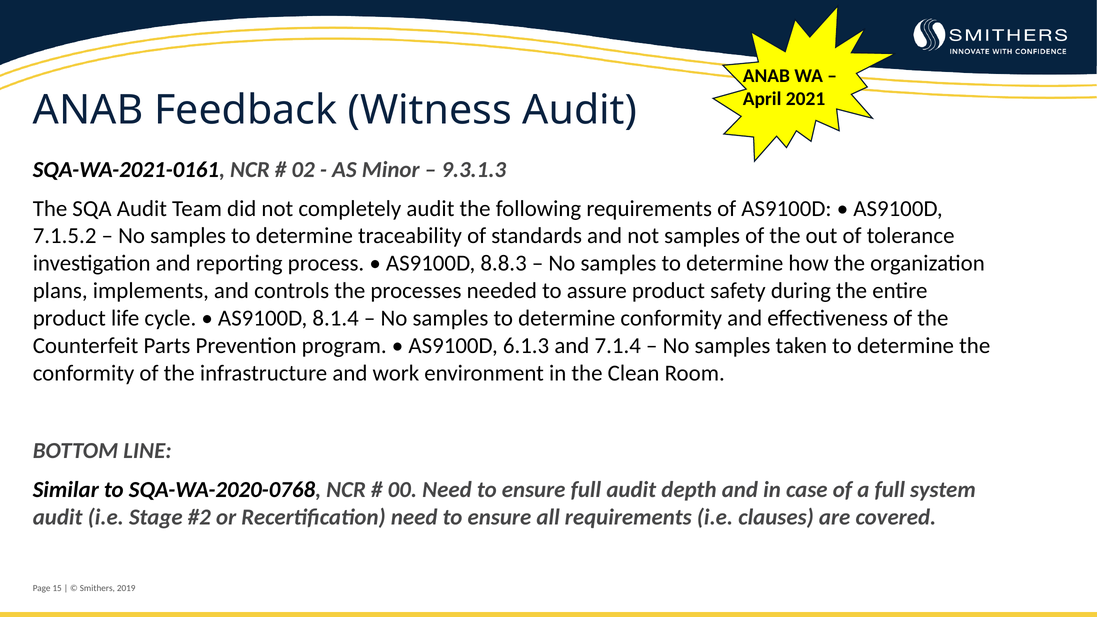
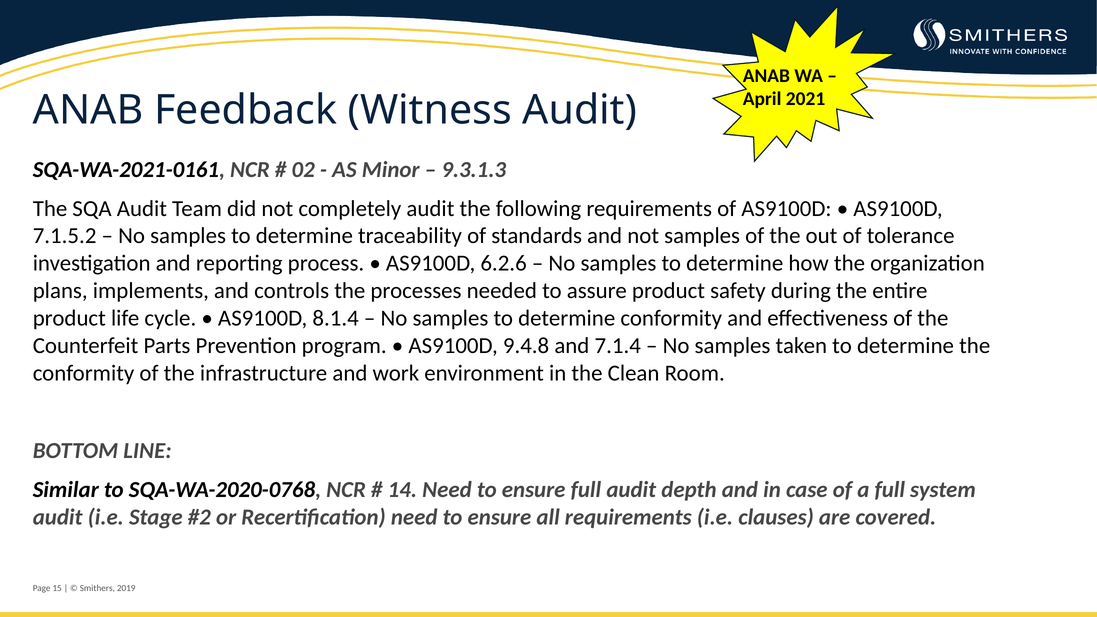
8.8.3: 8.8.3 -> 6.2.6
6.1.3: 6.1.3 -> 9.4.8
00: 00 -> 14
